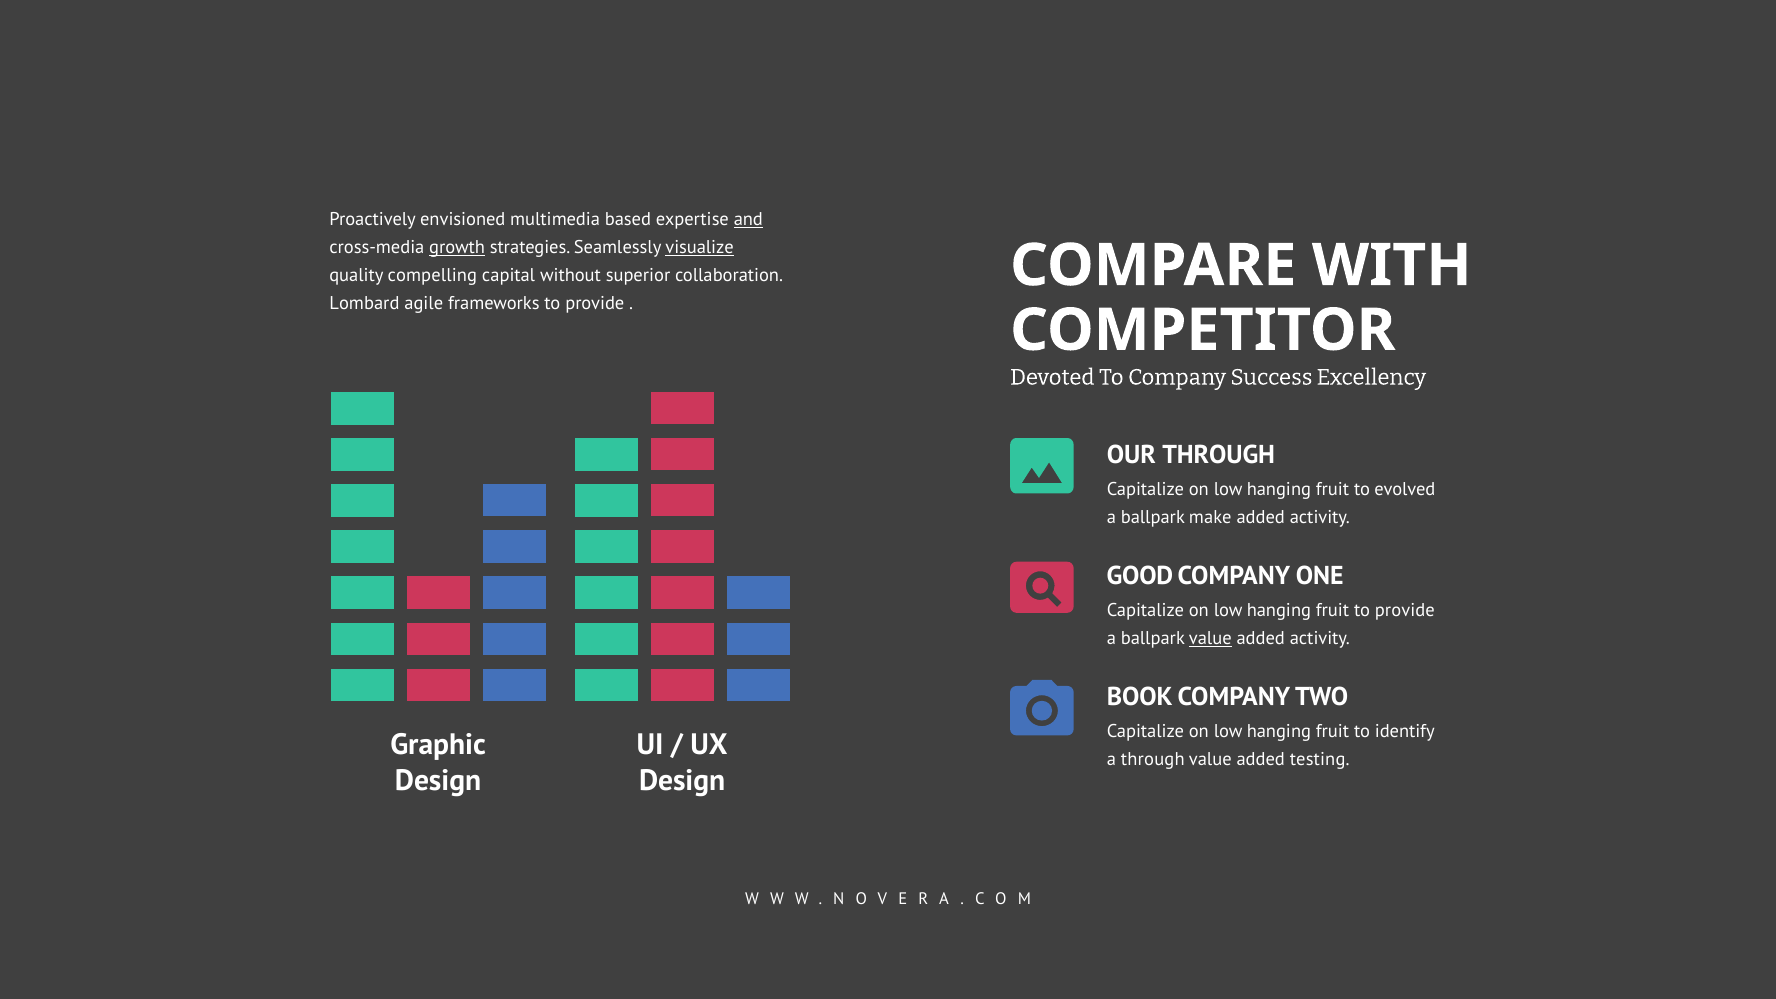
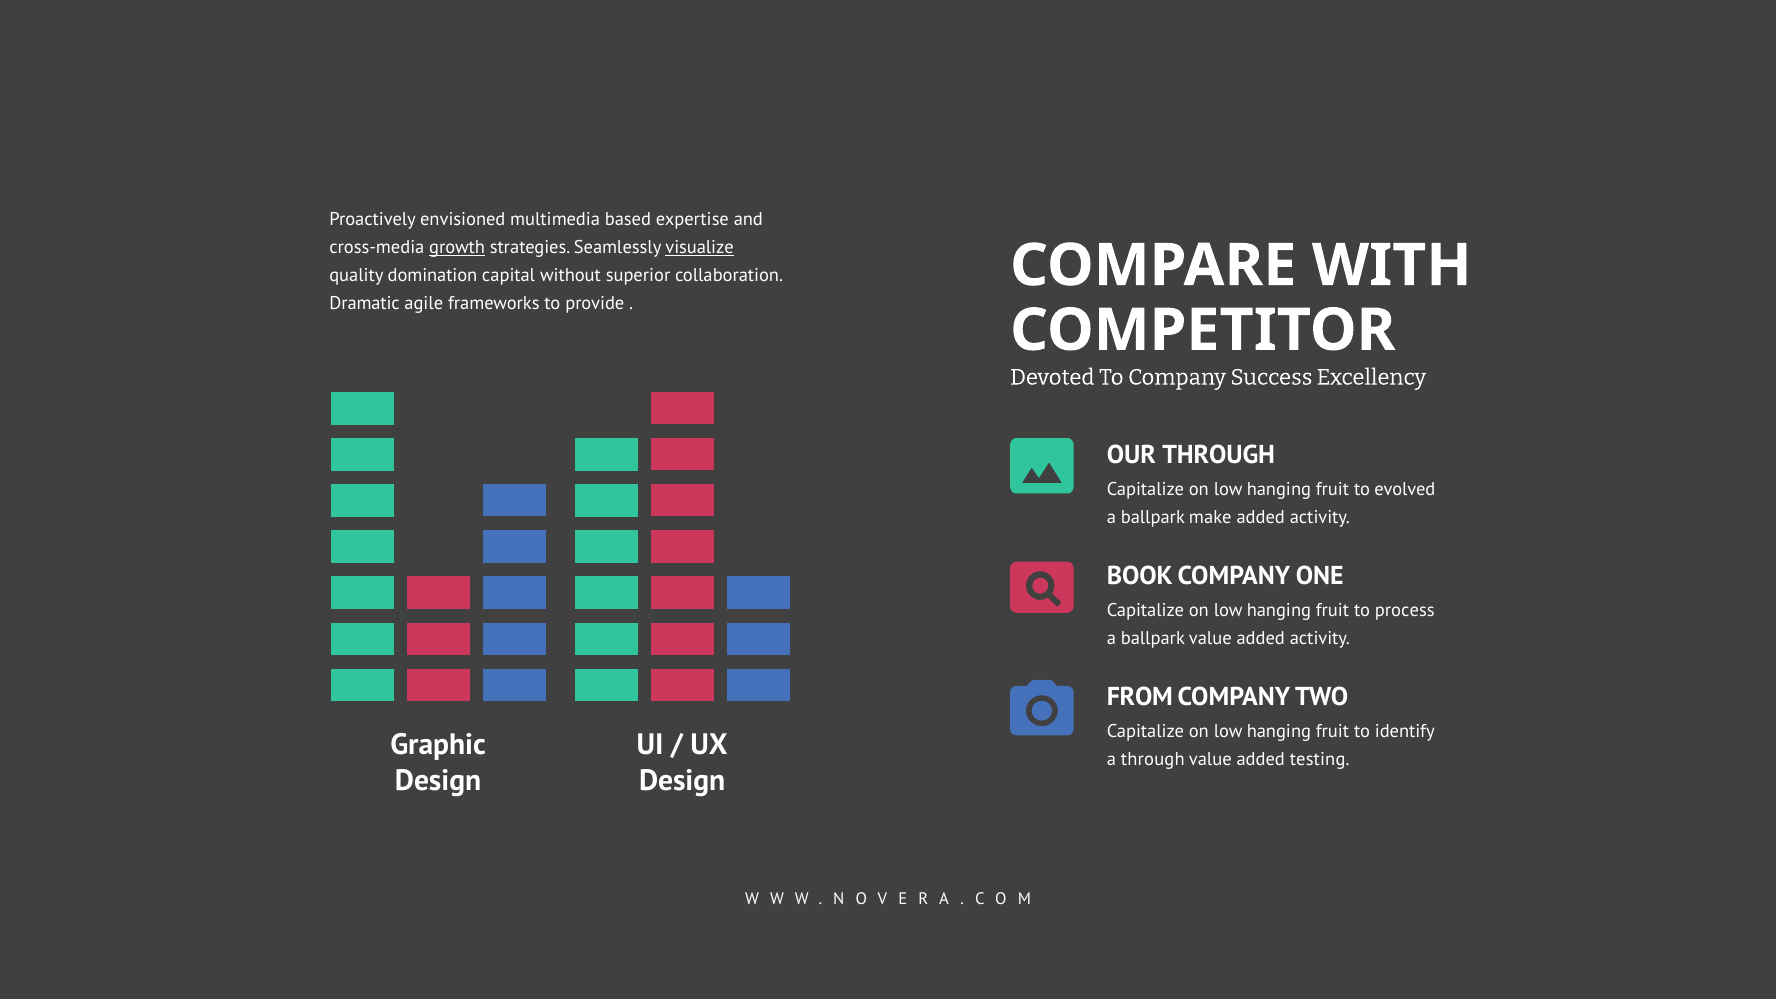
and underline: present -> none
compelling: compelling -> domination
Lombard: Lombard -> Dramatic
GOOD: GOOD -> BOOK
fruit to provide: provide -> process
value at (1210, 638) underline: present -> none
BOOK: BOOK -> FROM
